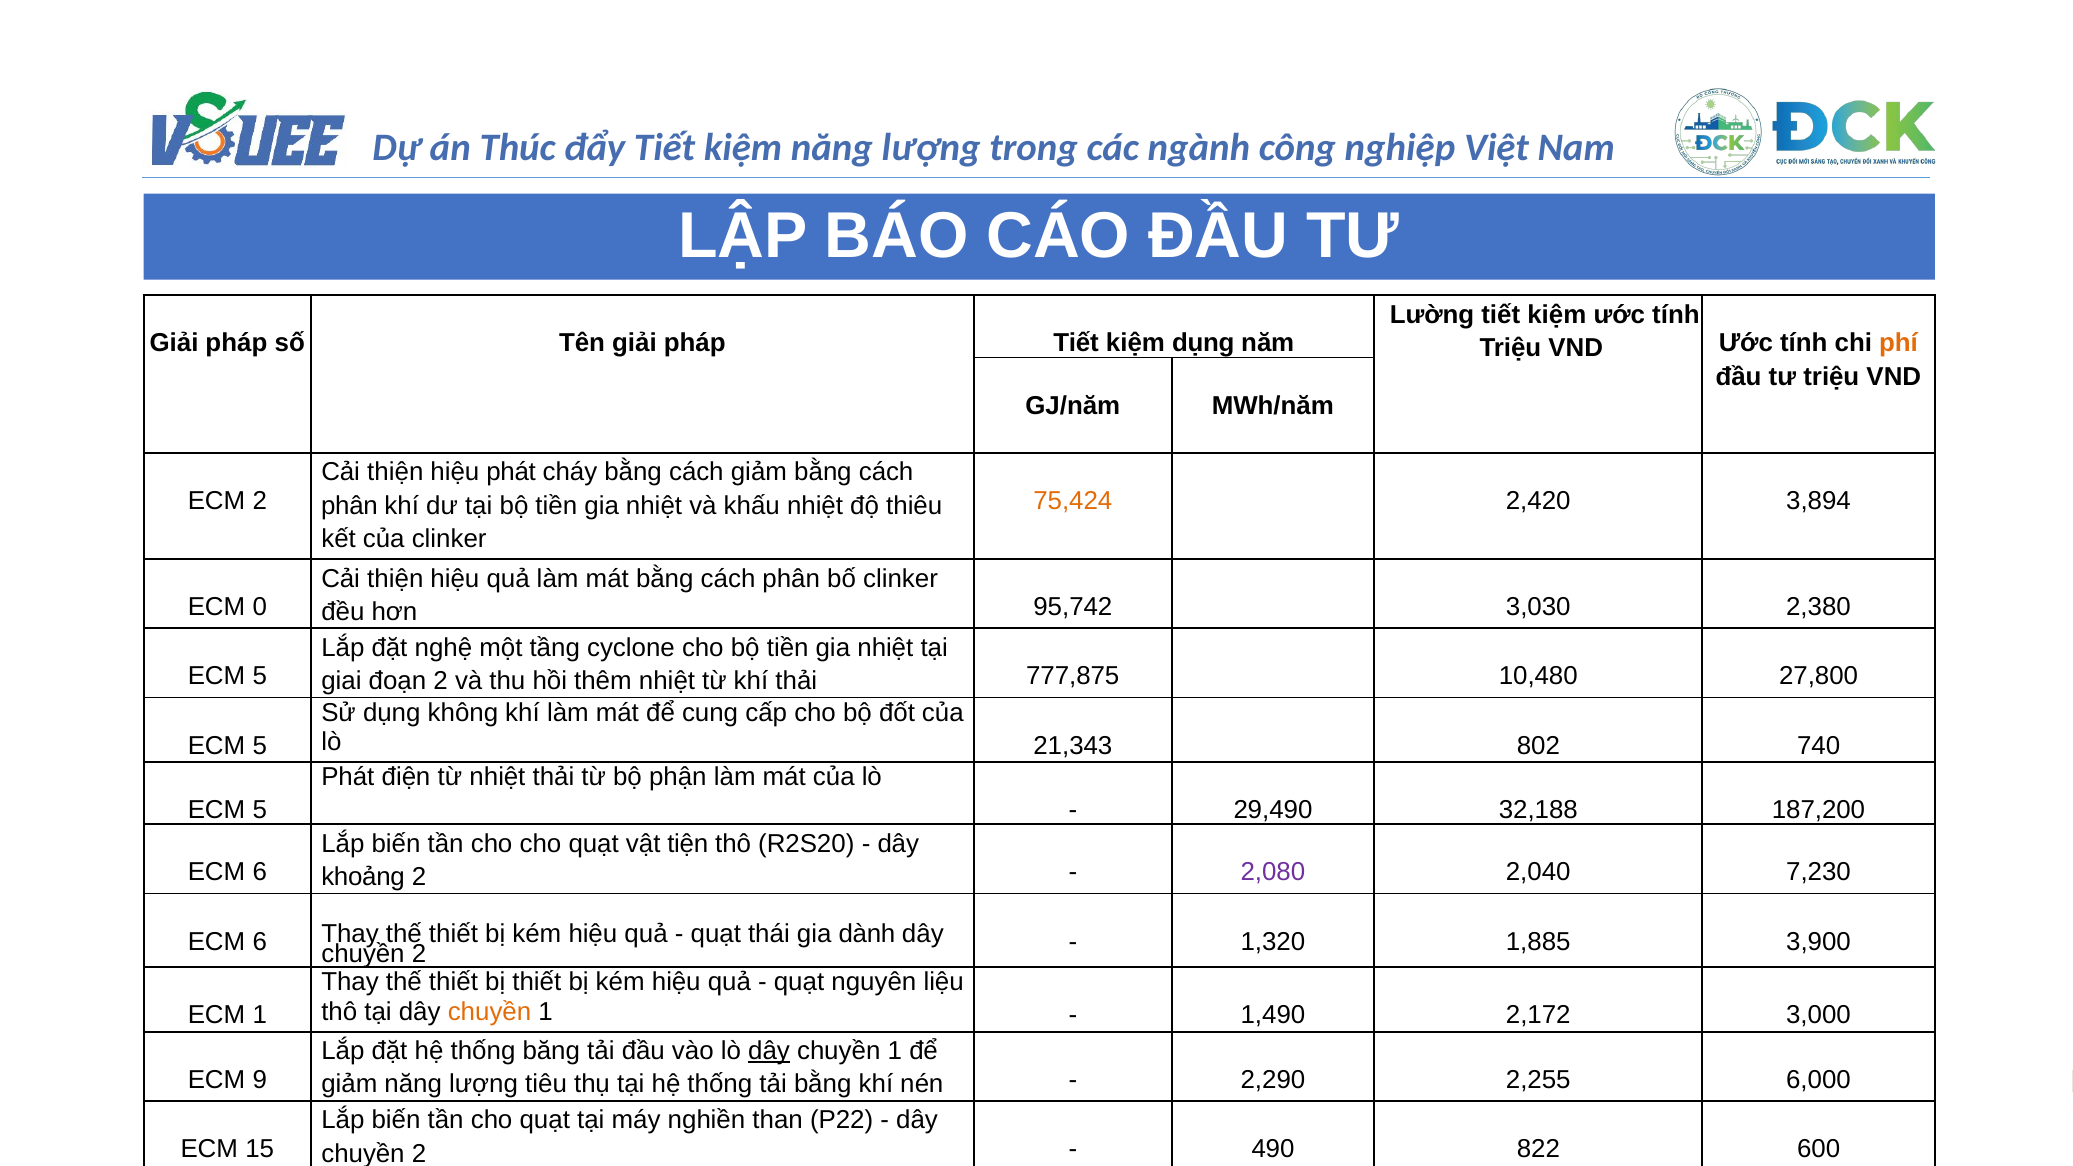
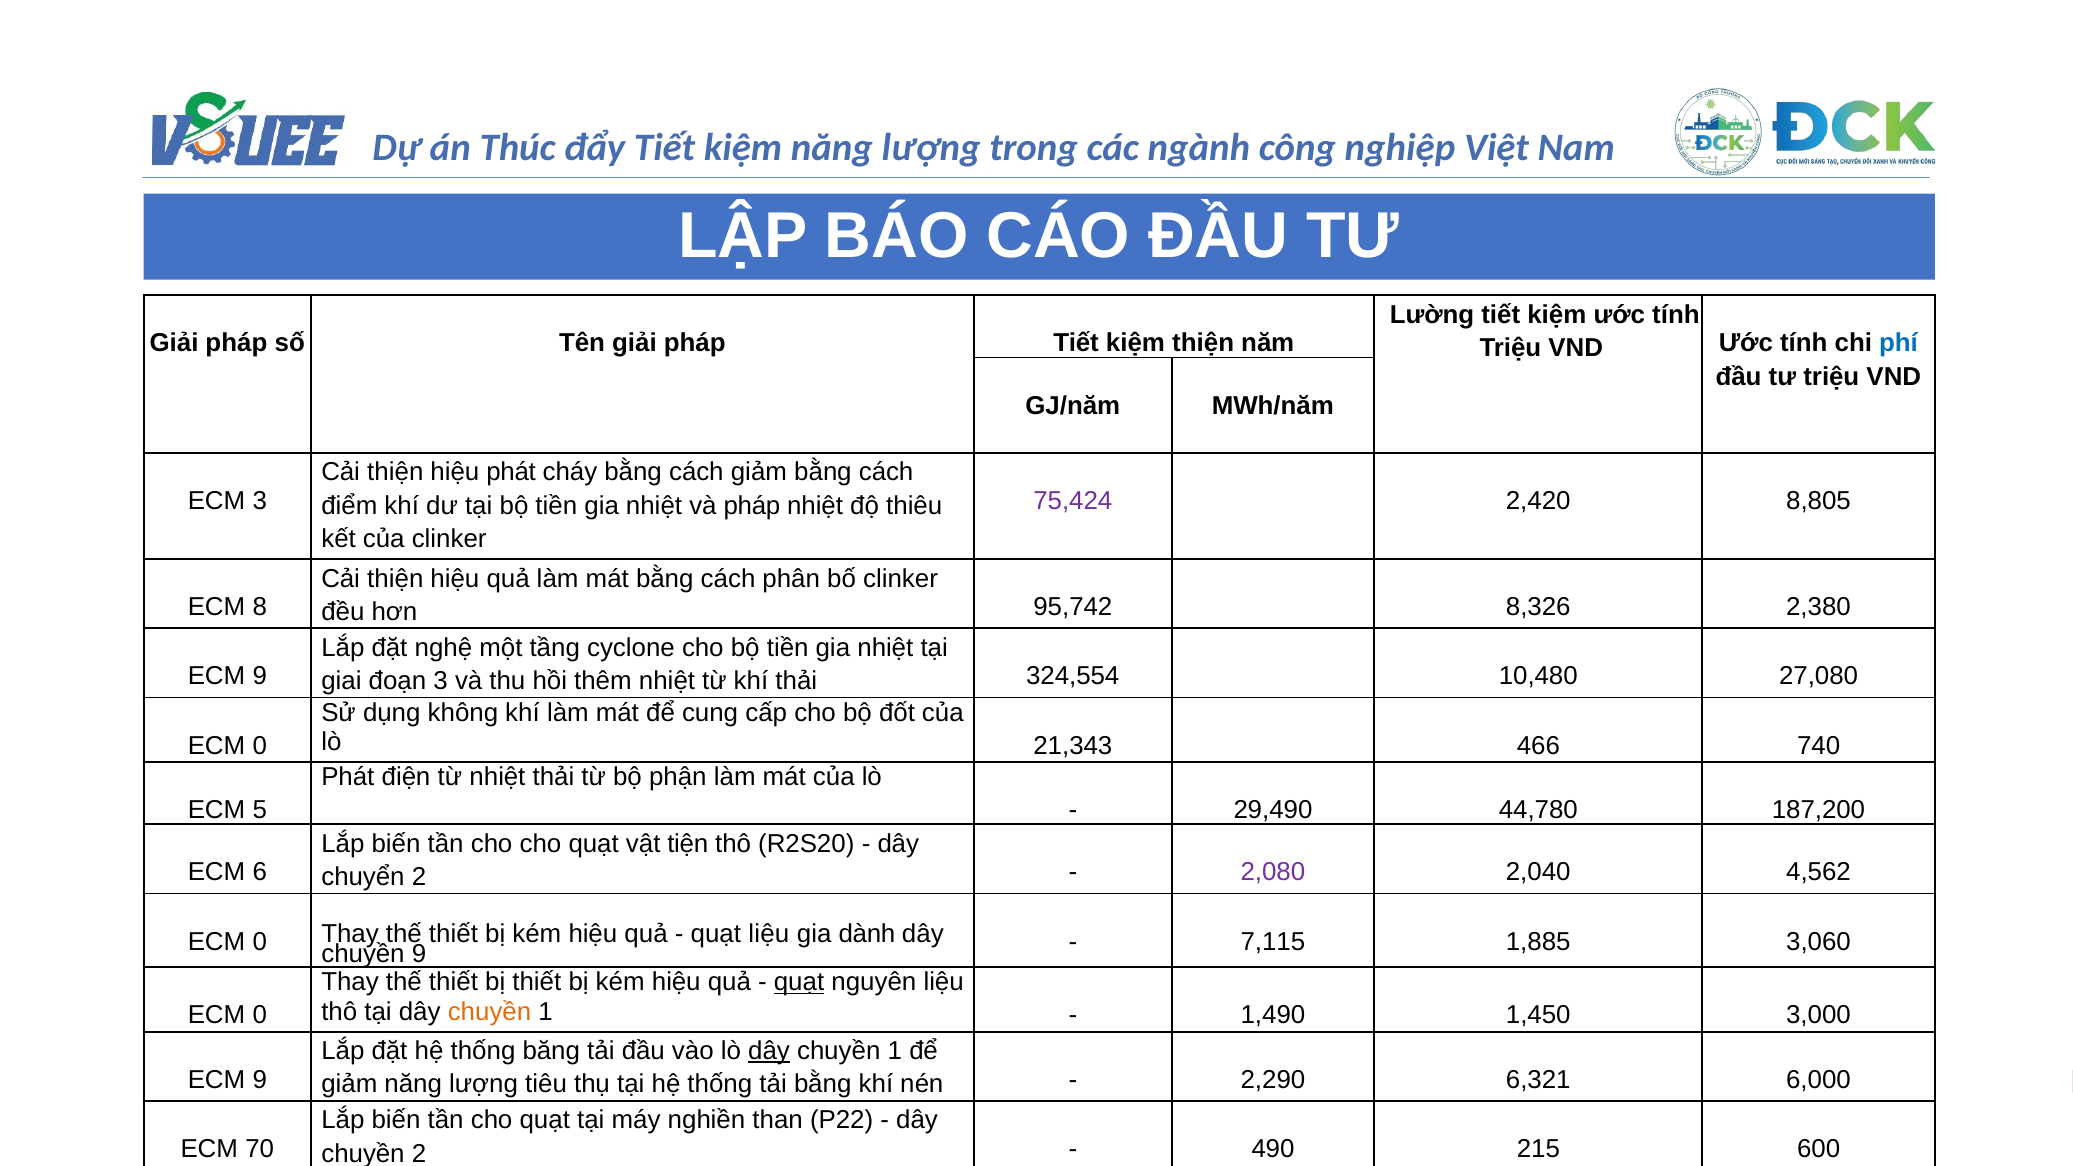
kiệm dụng: dụng -> thiện
phí colour: orange -> blue
ECM 2: 2 -> 3
75,424 colour: orange -> purple
3,894: 3,894 -> 8,805
phân at (349, 506): phân -> điểm
và khấu: khấu -> pháp
0: 0 -> 8
3,030: 3,030 -> 8,326
5 at (260, 676): 5 -> 9
đoạn 2: 2 -> 3
777,875: 777,875 -> 324,554
27,800: 27,800 -> 27,080
802: 802 -> 466
5 at (260, 746): 5 -> 0
32,188: 32,188 -> 44,780
khoảng: khoảng -> chuyển
7,230: 7,230 -> 4,562
6 at (260, 942): 6 -> 0
quạt thái: thái -> liệu
2 at (419, 954): 2 -> 9
1,320: 1,320 -> 7,115
3,900: 3,900 -> 3,060
quạt at (799, 982) underline: none -> present
2,172: 2,172 -> 1,450
1 at (260, 1015): 1 -> 0
2,255: 2,255 -> 6,321
15: 15 -> 70
822: 822 -> 215
